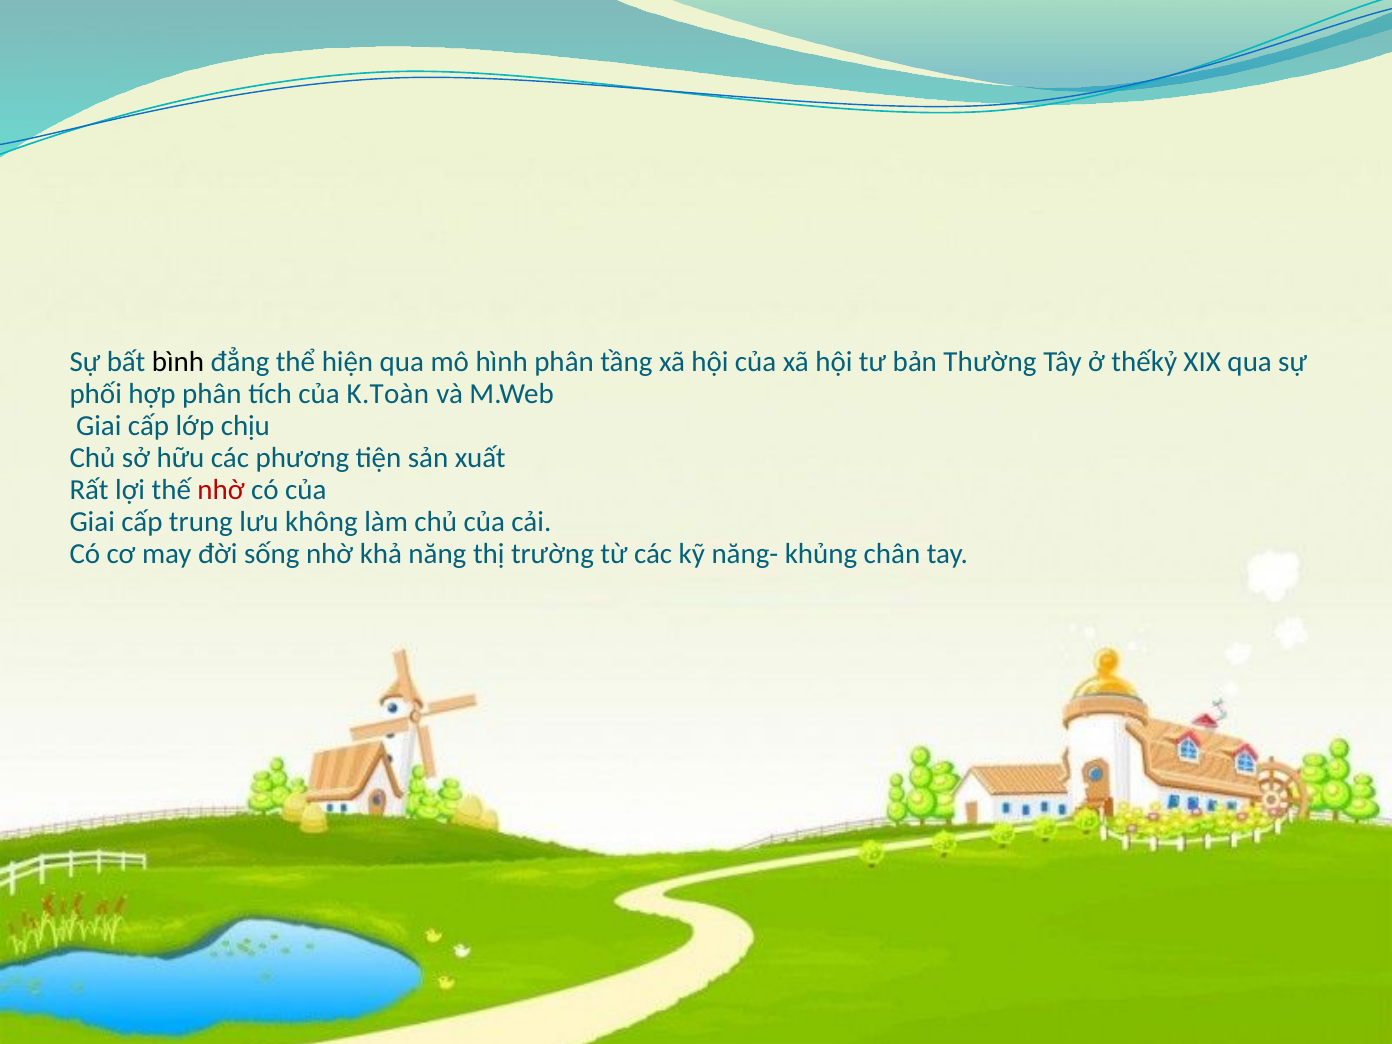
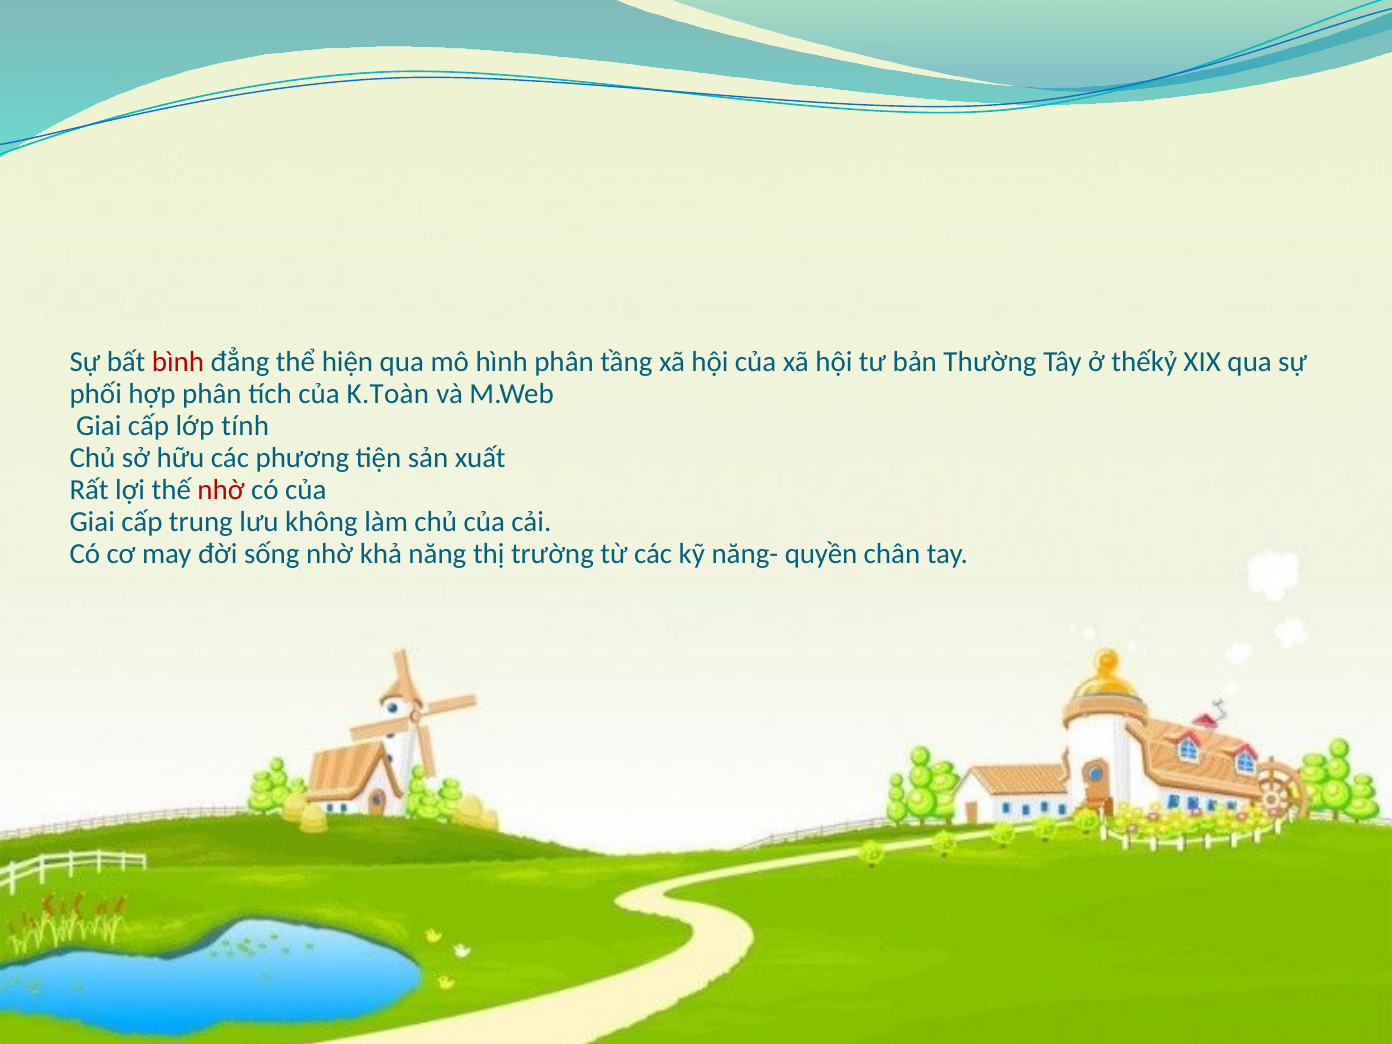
bình colour: black -> red
chịu: chịu -> tính
khủng: khủng -> quyền
